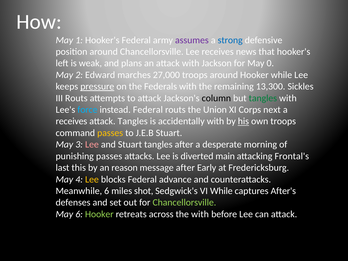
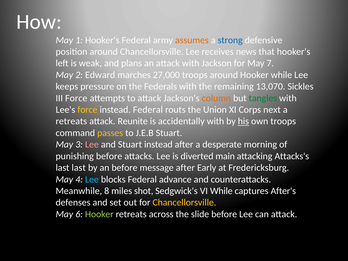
assumes colour: purple -> orange
0: 0 -> 7
pressure underline: present -> none
13,300: 13,300 -> 13,070
III Routs: Routs -> Force
column colour: black -> orange
force at (87, 110) colour: light blue -> yellow
receives at (71, 121): receives -> retreats
attack Tangles: Tangles -> Reunite
Stuart tangles: tangles -> instead
punishing passes: passes -> before
Frontal's: Frontal's -> Attacks's
last this: this -> last
an reason: reason -> before
Lee at (92, 179) colour: yellow -> light blue
Meanwhile 6: 6 -> 8
Chancellorsville at (184, 203) colour: light green -> yellow
the with: with -> slide
